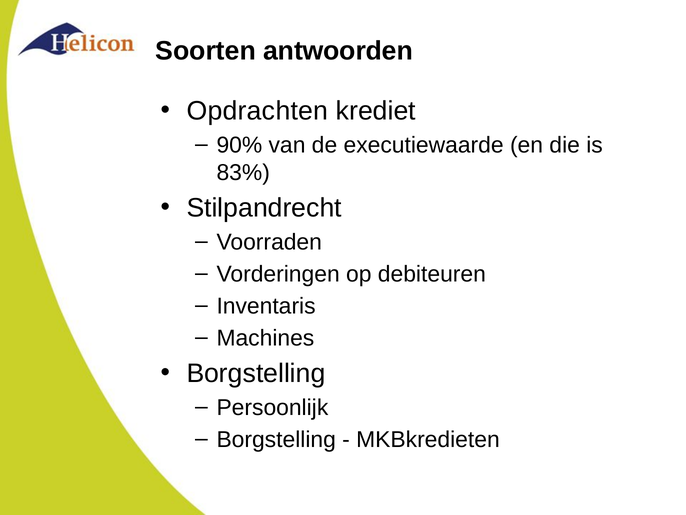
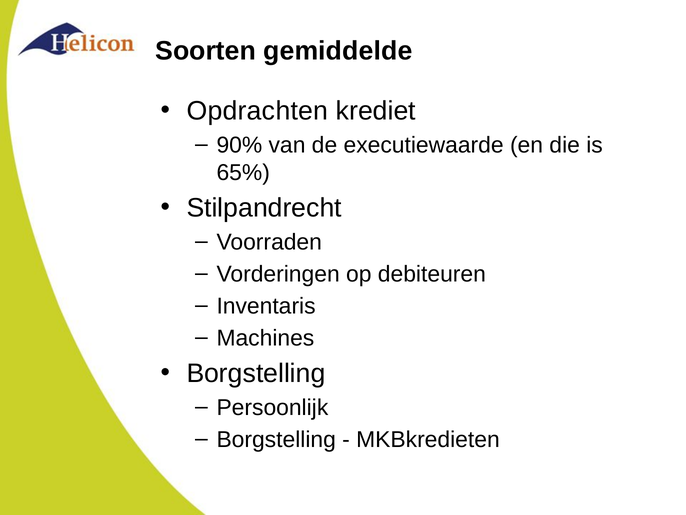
antwoorden: antwoorden -> gemiddelde
83%: 83% -> 65%
